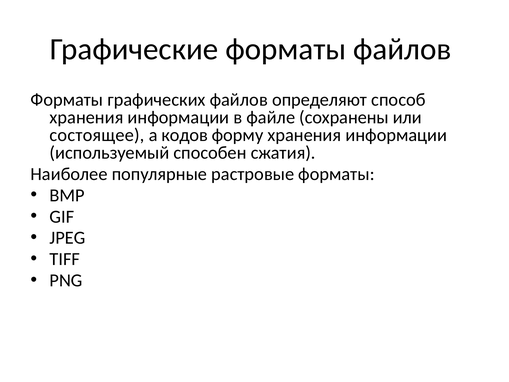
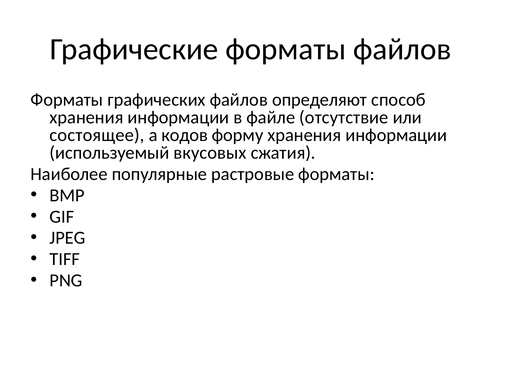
сохранены: сохранены -> отсутствие
способен: способен -> вкусовых
